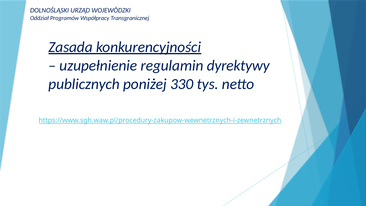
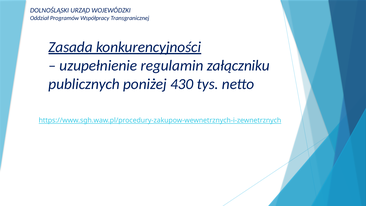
dyrektywy: dyrektywy -> załączniku
330: 330 -> 430
